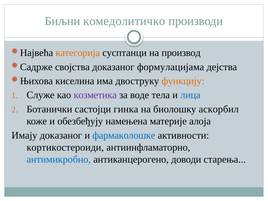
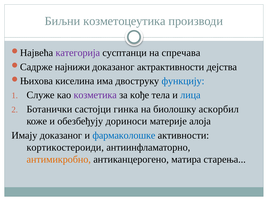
комедолитичко: комедолитичко -> козметоцеутика
категорија colour: orange -> purple
производ: производ -> спречава
својства: својства -> најнижи
формулацијама: формулацијама -> актрактивности
функцију colour: orange -> blue
воде: воде -> кође
намењена: намењена -> дориноси
антимикробно colour: blue -> orange
доводи: доводи -> матира
